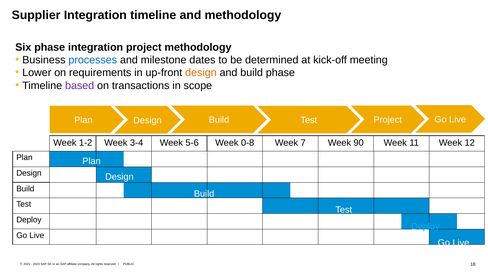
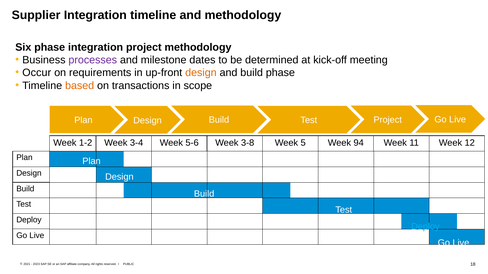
processes colour: blue -> purple
Lower: Lower -> Occur
based colour: purple -> orange
0-8: 0-8 -> 3-8
7: 7 -> 5
90: 90 -> 94
